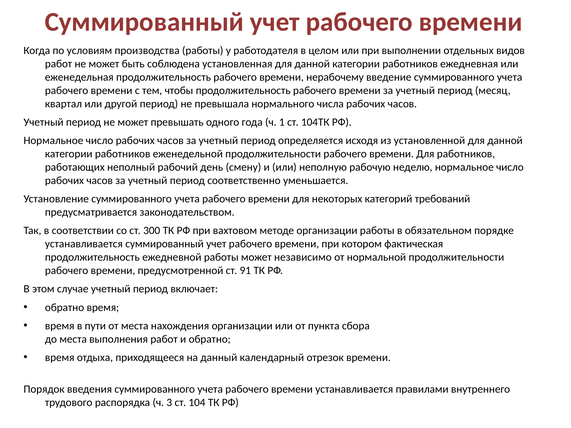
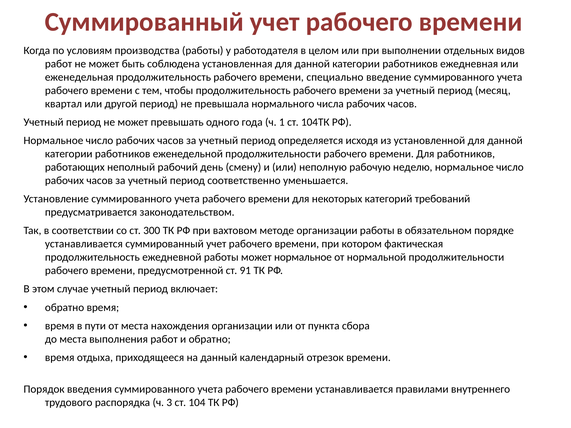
нерабочему: нерабочему -> специально
может независимо: независимо -> нормальное
